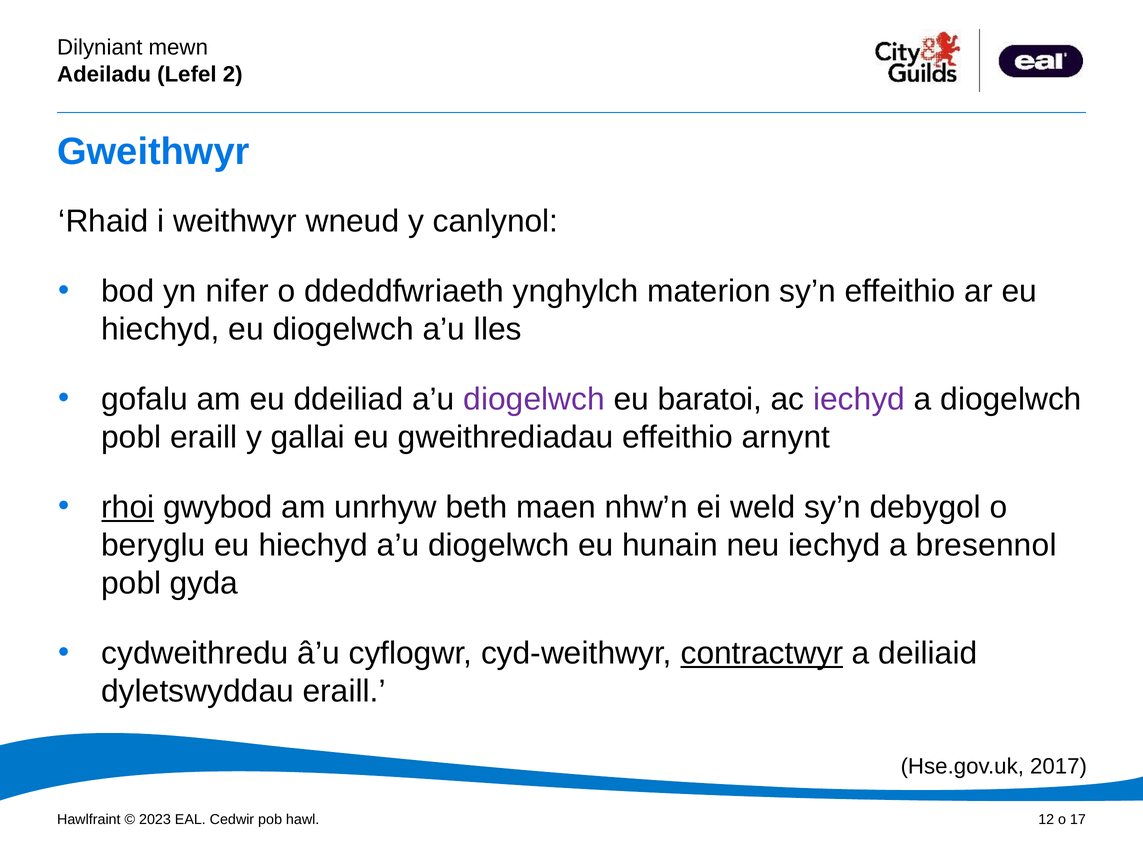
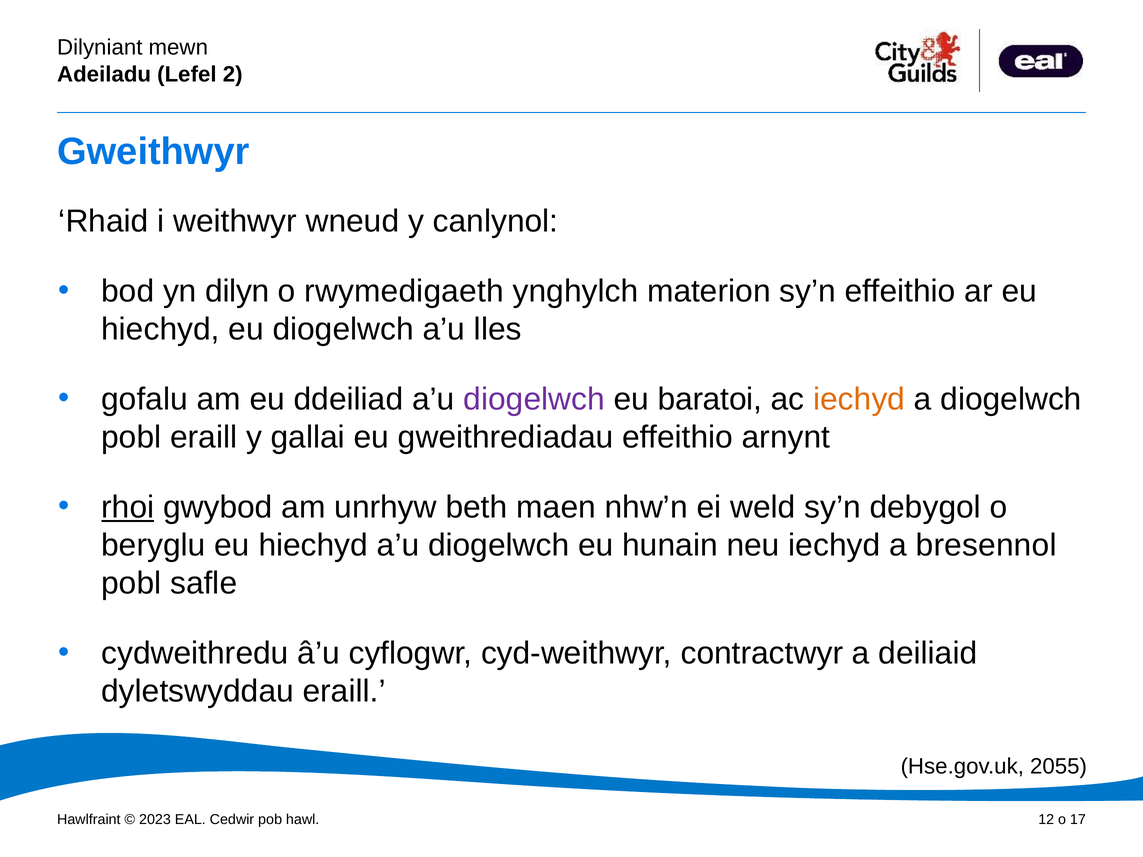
nifer: nifer -> dilyn
ddeddfwriaeth: ddeddfwriaeth -> rwymedigaeth
iechyd at (859, 399) colour: purple -> orange
gyda: gyda -> safle
contractwyr underline: present -> none
2017: 2017 -> 2055
